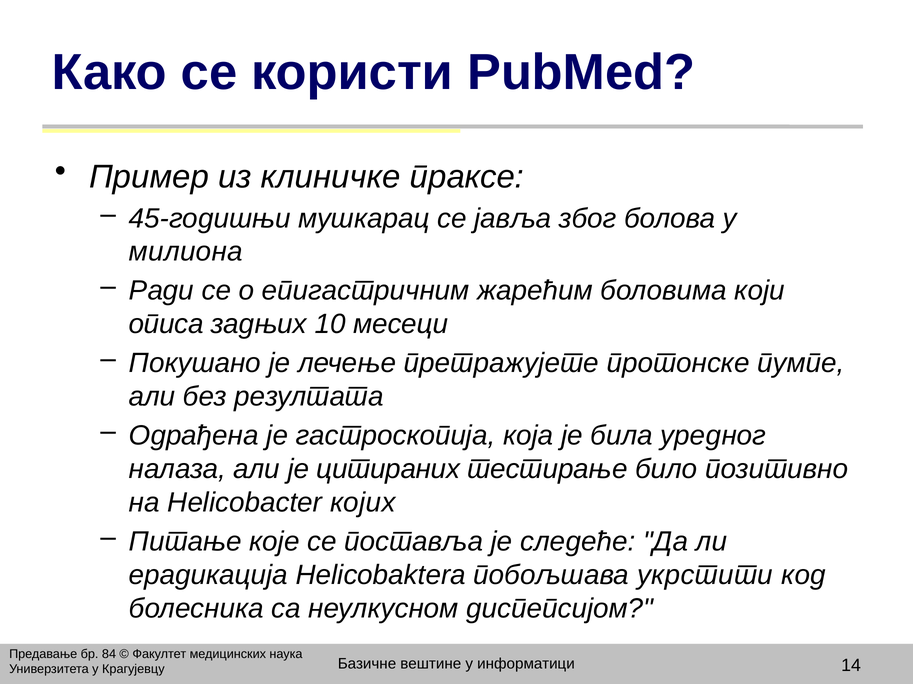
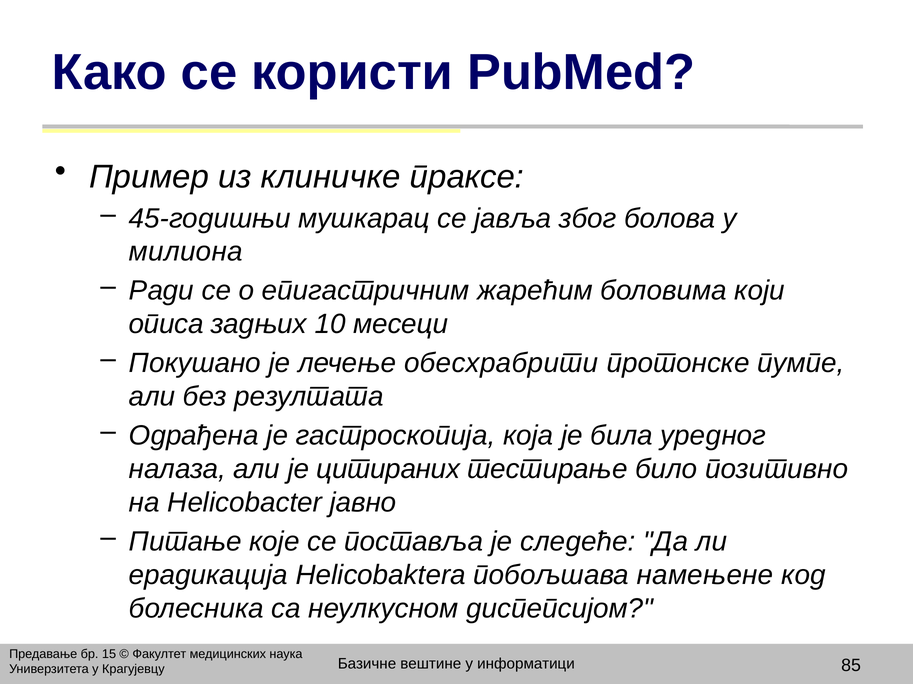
претражујете: претражујете -> обесхрабрити
којих: којих -> јавно
укрстити: укрстити -> намењене
84: 84 -> 15
14: 14 -> 85
